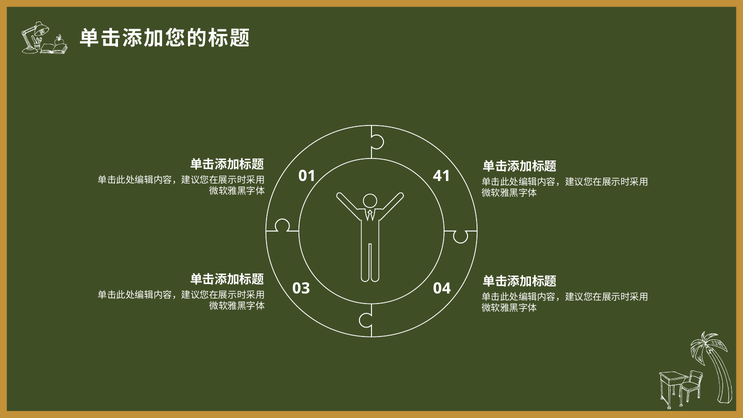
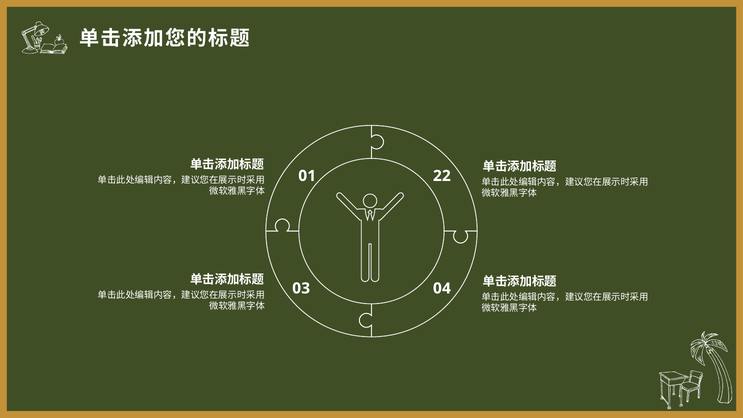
41: 41 -> 22
